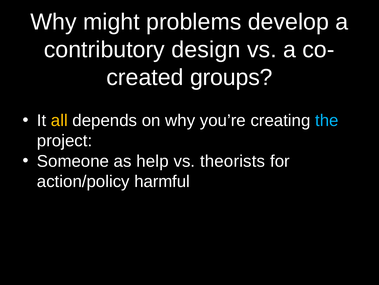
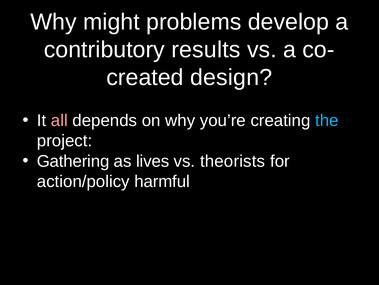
design: design -> results
groups: groups -> design
all colour: yellow -> pink
Someone: Someone -> Gathering
help: help -> lives
